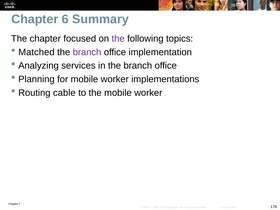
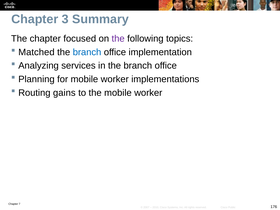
6: 6 -> 3
branch at (87, 52) colour: purple -> blue
cable: cable -> gains
